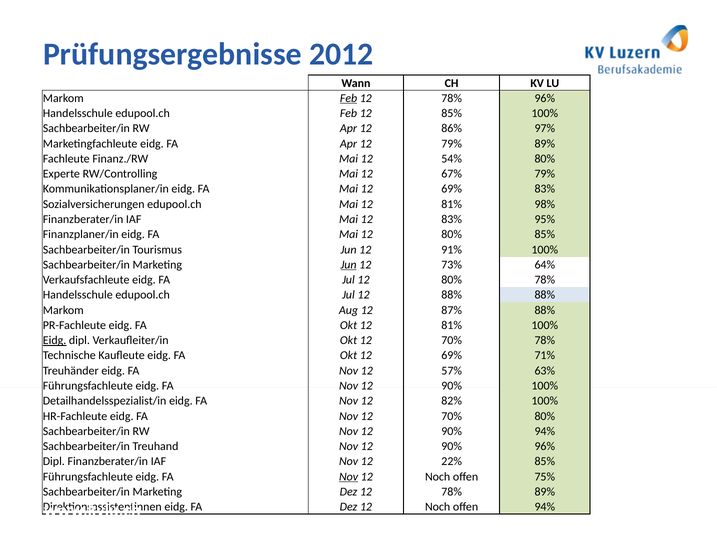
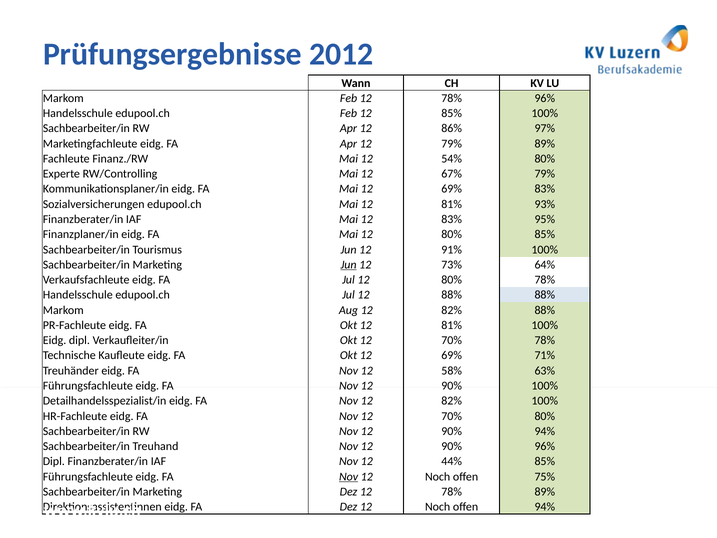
Feb at (349, 98) underline: present -> none
98%: 98% -> 93%
Aug 12 87%: 87% -> 82%
Eidg at (55, 340) underline: present -> none
57%: 57% -> 58%
22%: 22% -> 44%
